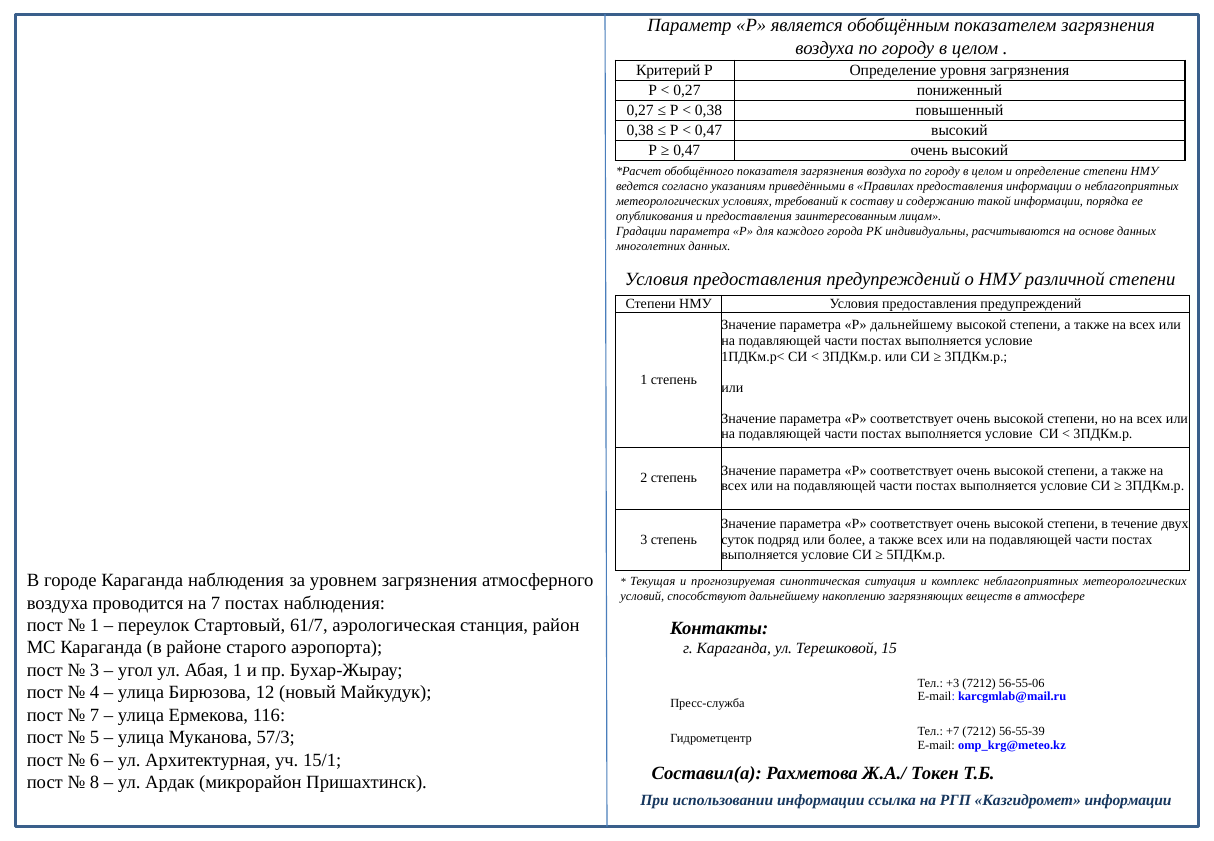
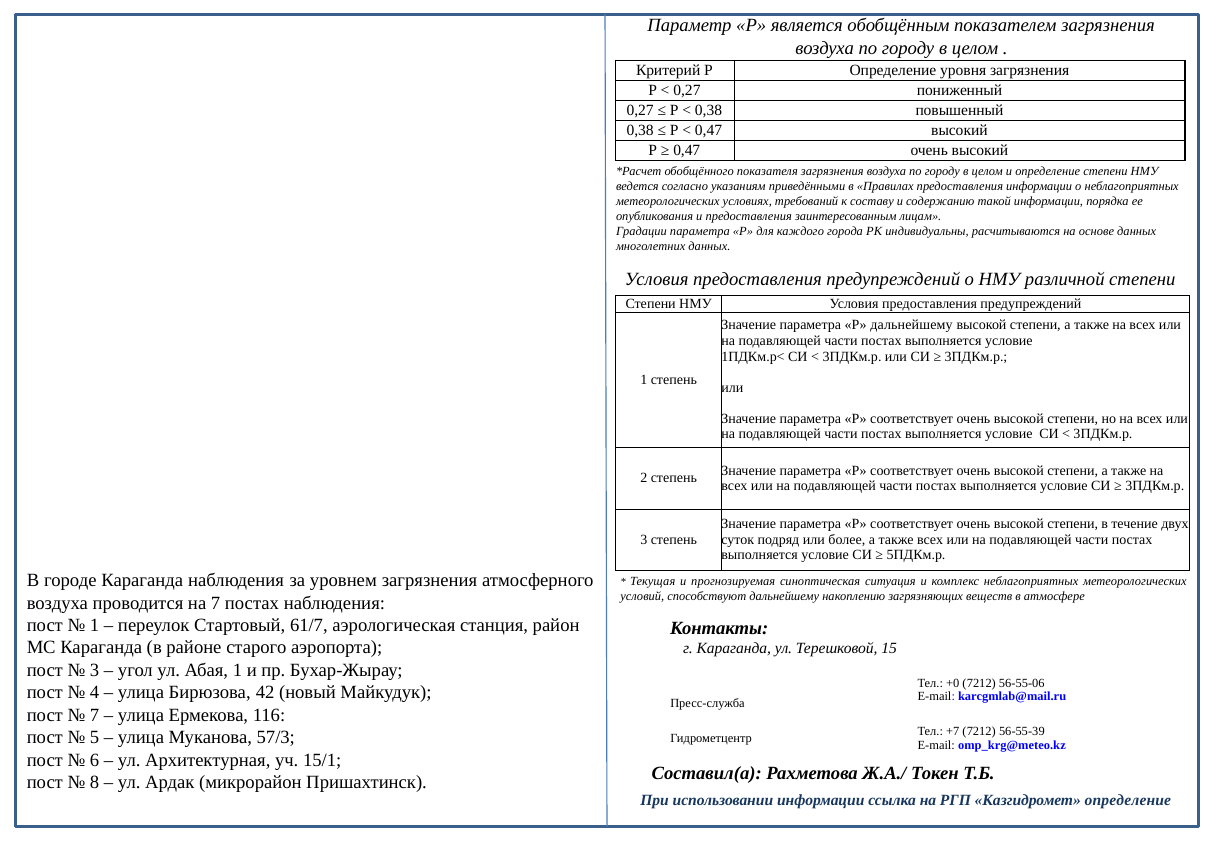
+3: +3 -> +0
12: 12 -> 42
Казгидромет информации: информации -> определение
